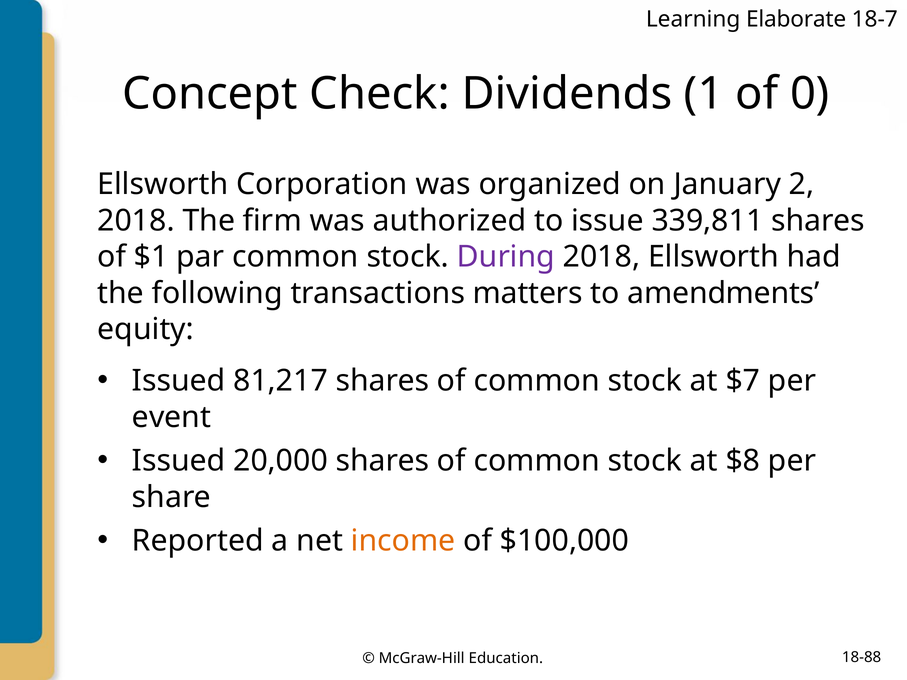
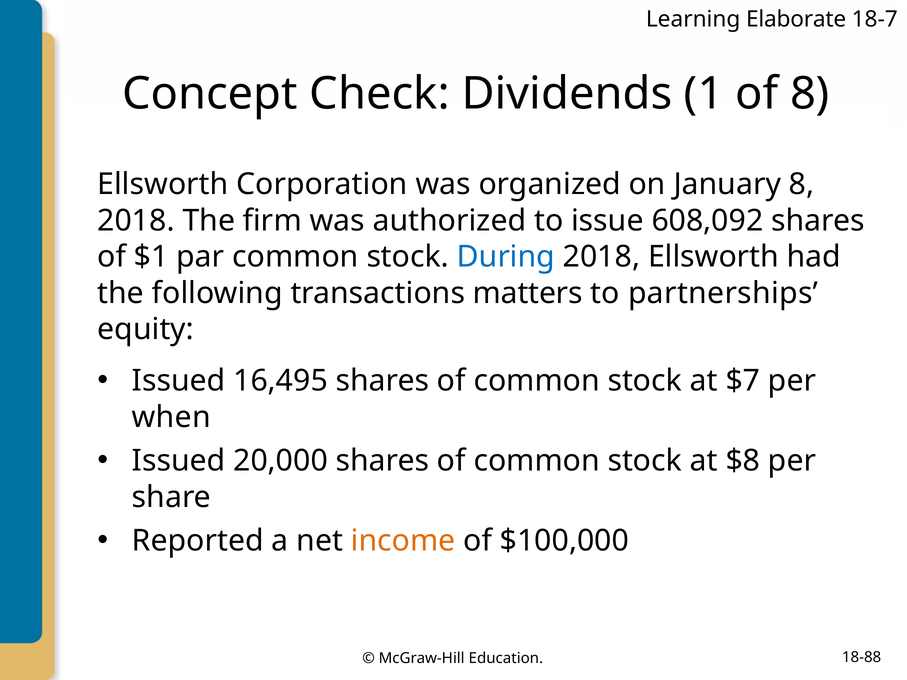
of 0: 0 -> 8
January 2: 2 -> 8
339,811: 339,811 -> 608,092
During colour: purple -> blue
amendments: amendments -> partnerships
81,217: 81,217 -> 16,495
event: event -> when
